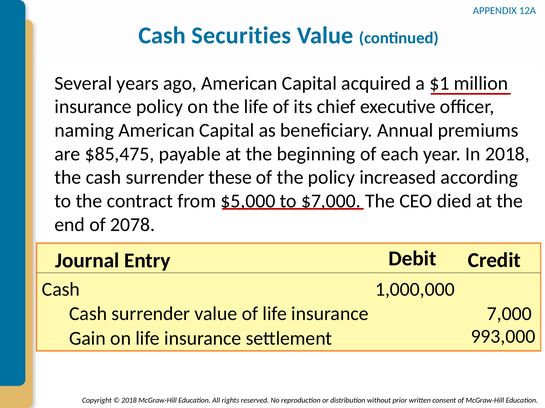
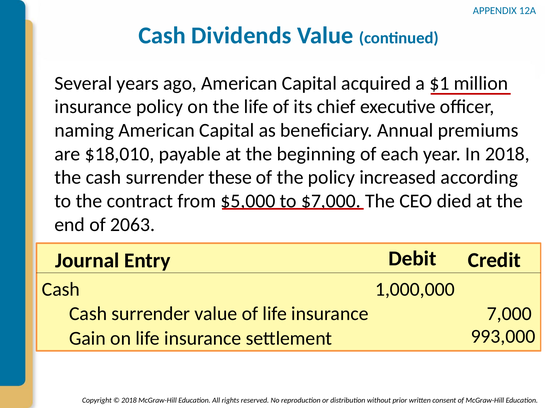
Securities: Securities -> Dividends
$85,475: $85,475 -> $18,010
2078: 2078 -> 2063
